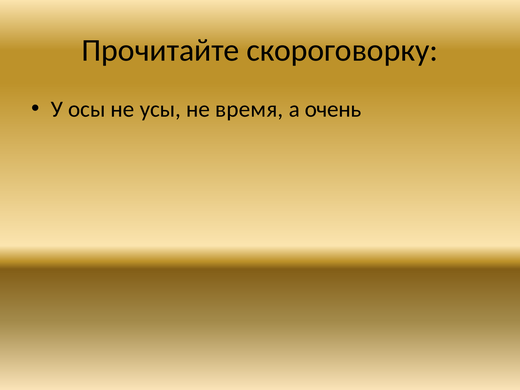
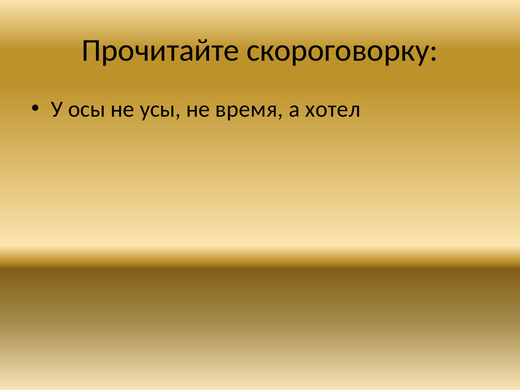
очень: очень -> хотел
